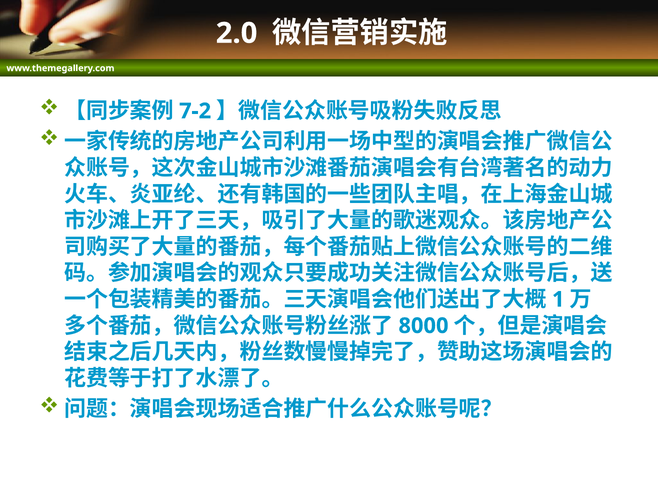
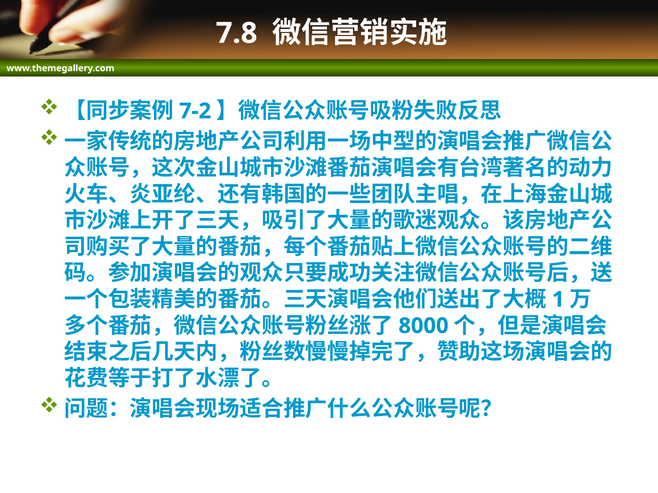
2.0: 2.0 -> 7.8
